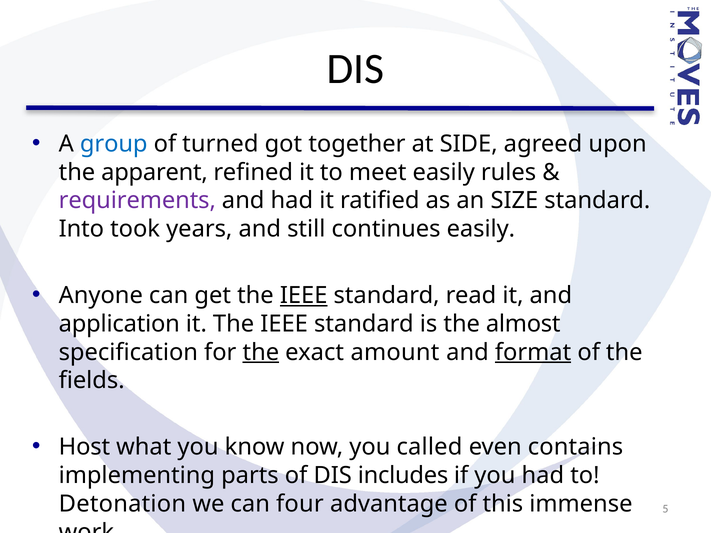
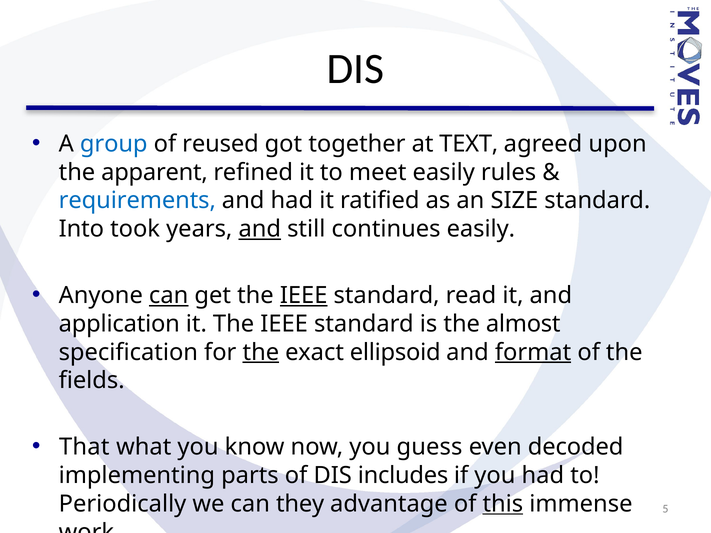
turned: turned -> reused
SIDE: SIDE -> TEXT
requirements colour: purple -> blue
and at (260, 229) underline: none -> present
can at (169, 296) underline: none -> present
amount: amount -> ellipsoid
Host: Host -> That
called: called -> guess
contains: contains -> decoded
Detonation: Detonation -> Periodically
four: four -> they
this underline: none -> present
